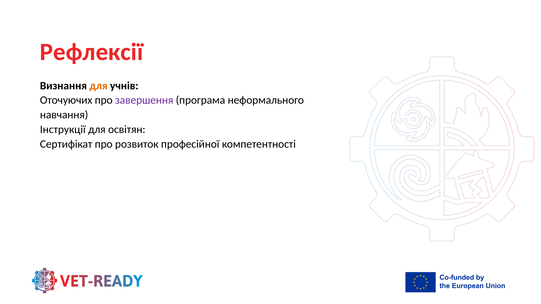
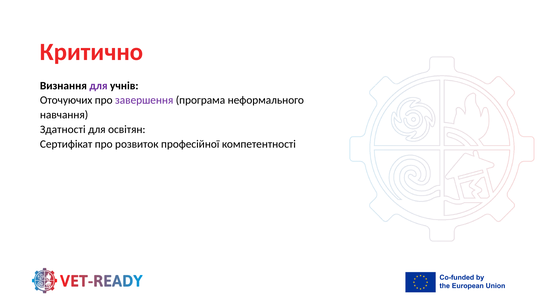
Рефлексії: Рефлексії -> Критично
для at (98, 86) colour: orange -> purple
Інструкції: Інструкції -> Здатності
